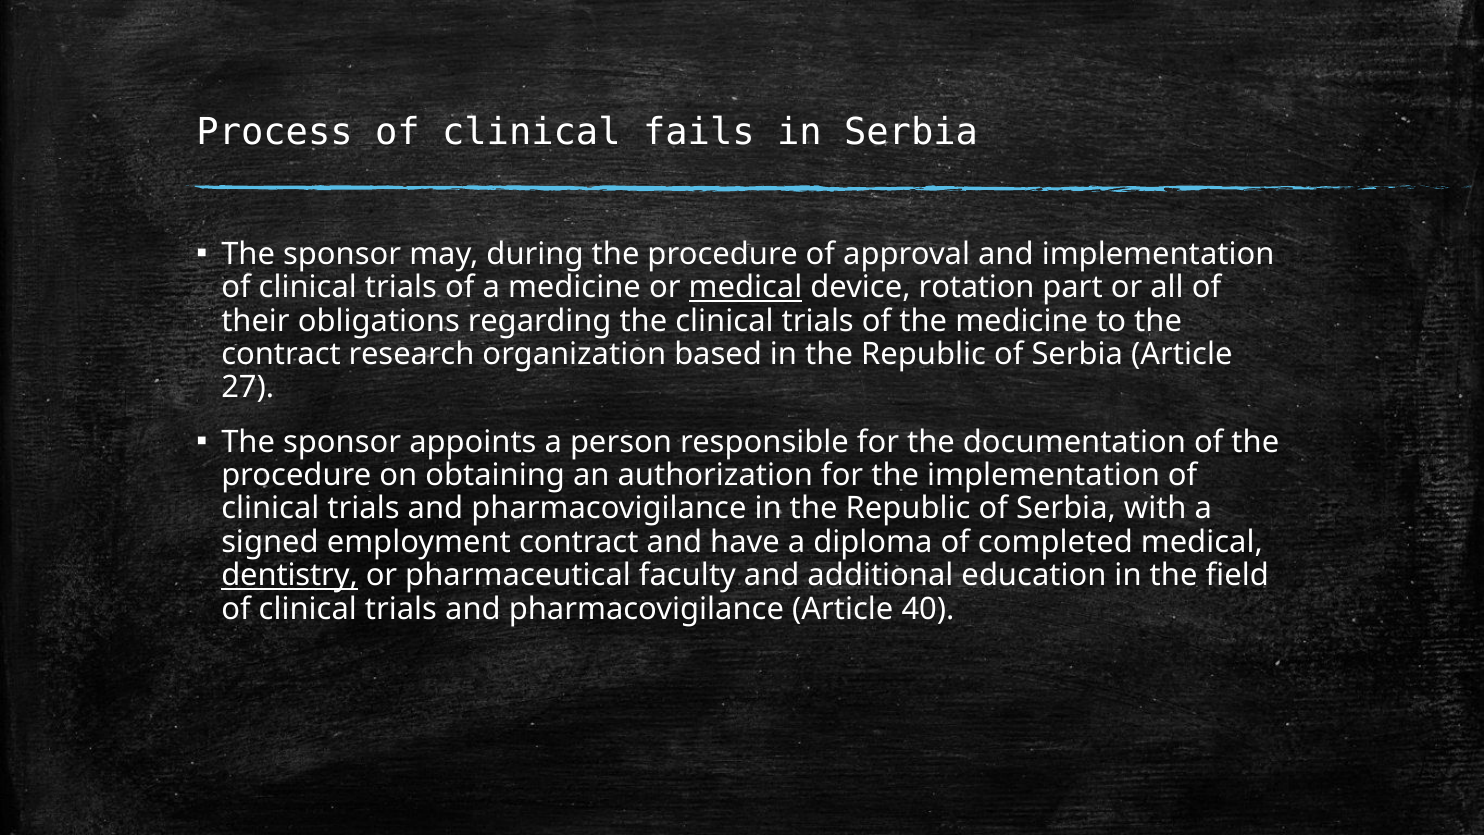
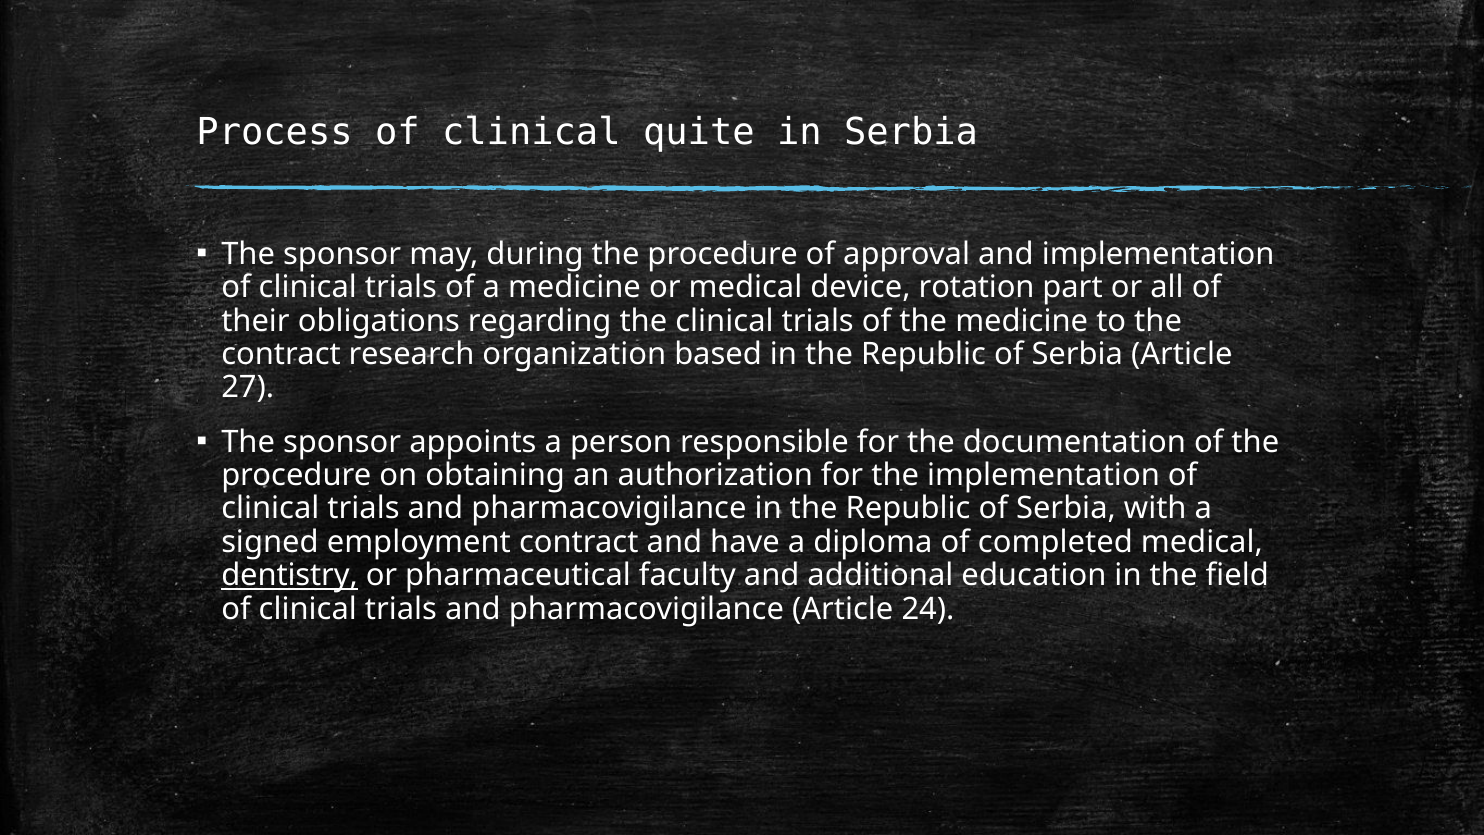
fails: fails -> quite
medical at (746, 287) underline: present -> none
40: 40 -> 24
